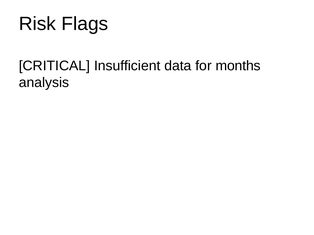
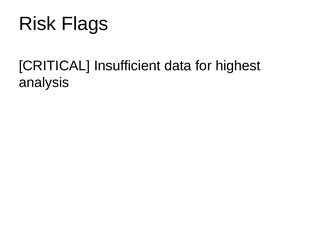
months: months -> highest
